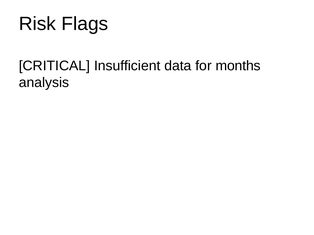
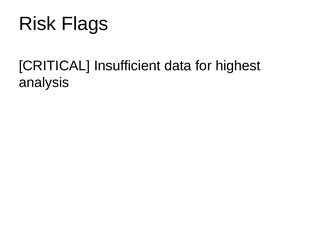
months: months -> highest
